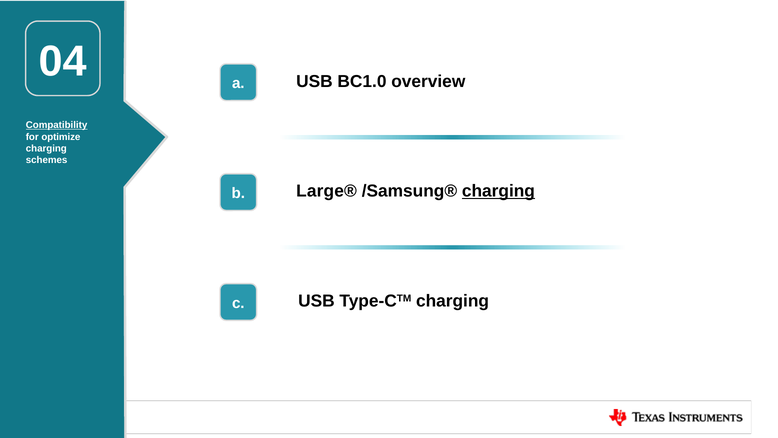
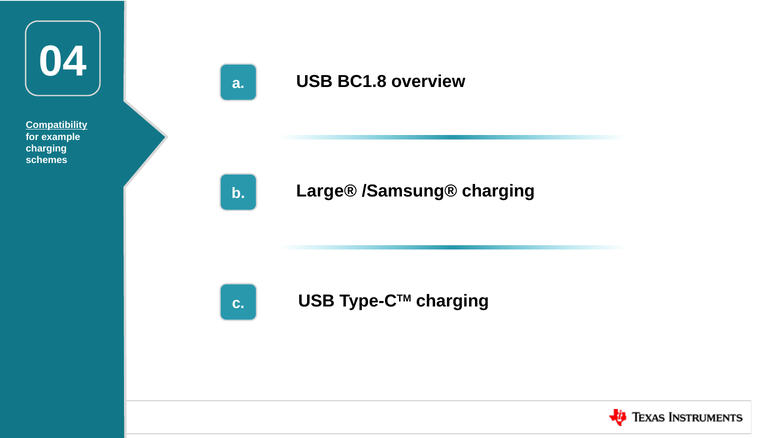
BC1.0: BC1.0 -> BC1.8
optimize: optimize -> example
charging at (498, 191) underline: present -> none
